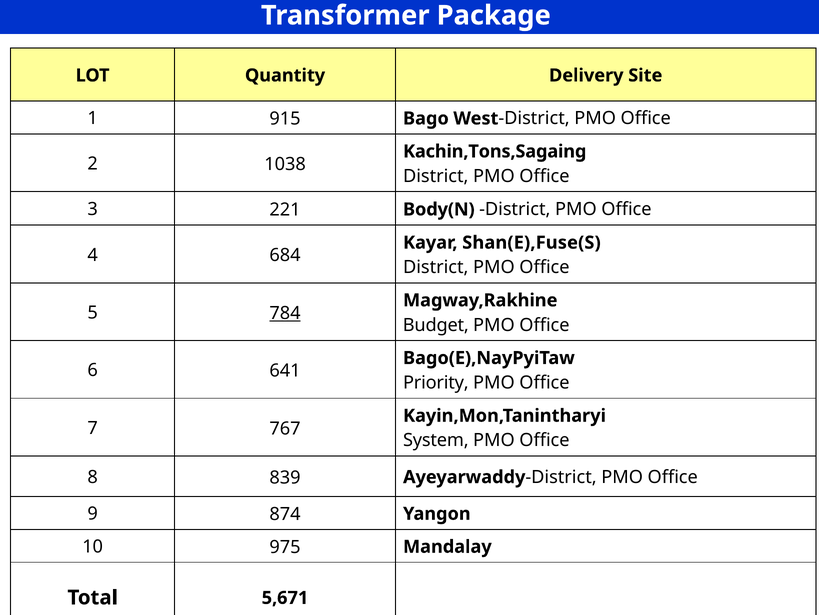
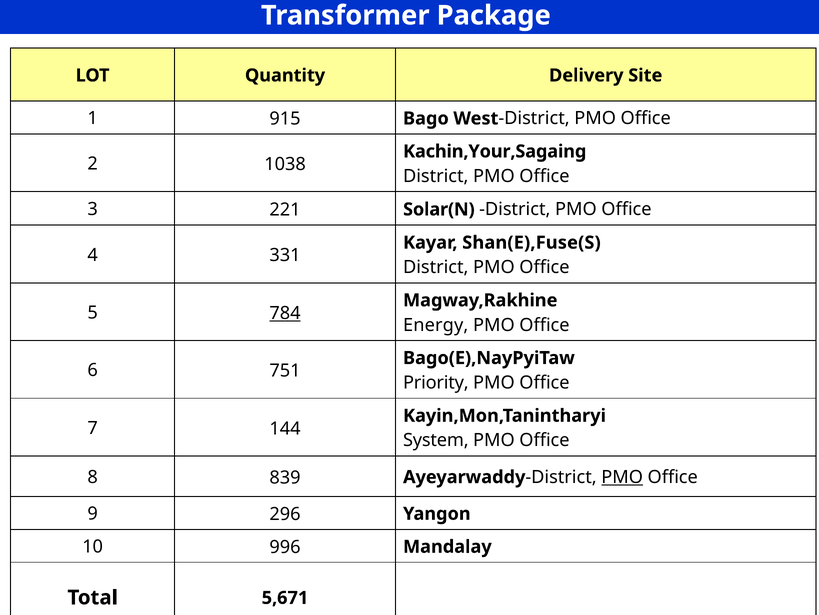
Kachin,Tons,Sagaing: Kachin,Tons,Sagaing -> Kachin,Your,Sagaing
Body(N: Body(N -> Solar(N
684: 684 -> 331
Budget: Budget -> Energy
641: 641 -> 751
767: 767 -> 144
PMO at (622, 477) underline: none -> present
874: 874 -> 296
975: 975 -> 996
